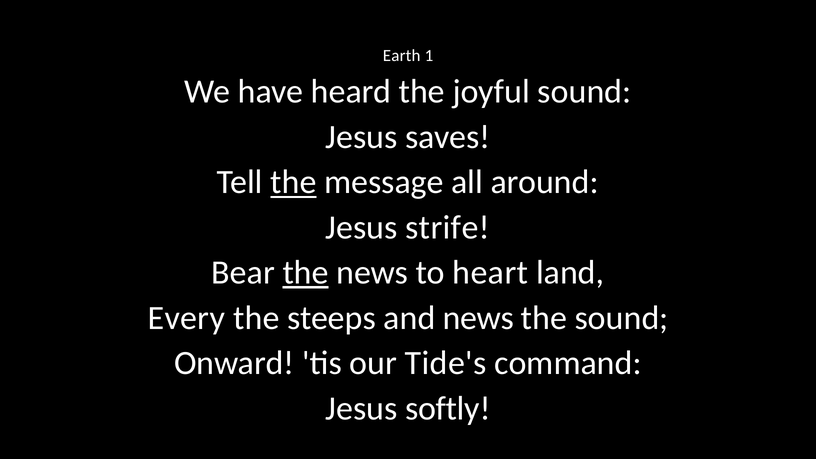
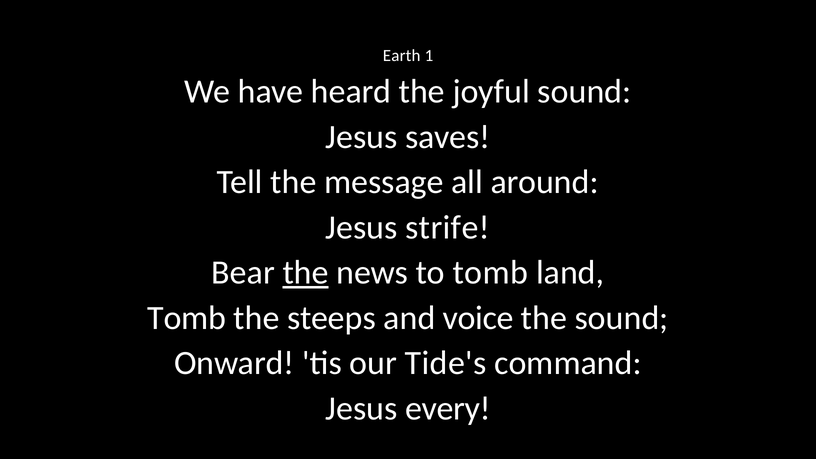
the at (293, 182) underline: present -> none
to heart: heart -> tomb
Every at (186, 318): Every -> Tomb
and news: news -> voice
softly: softly -> every
